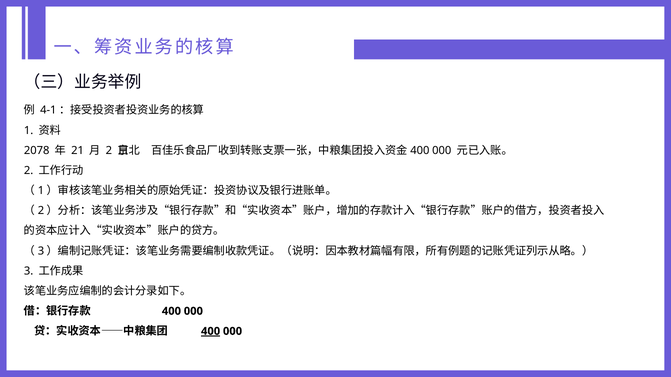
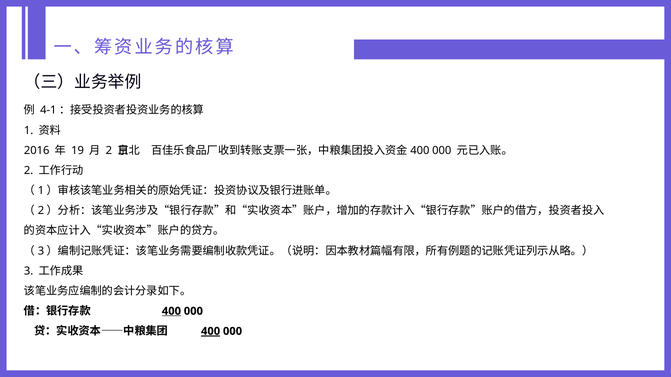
2078: 2078 -> 2016
21: 21 -> 19
400 at (171, 311) underline: none -> present
